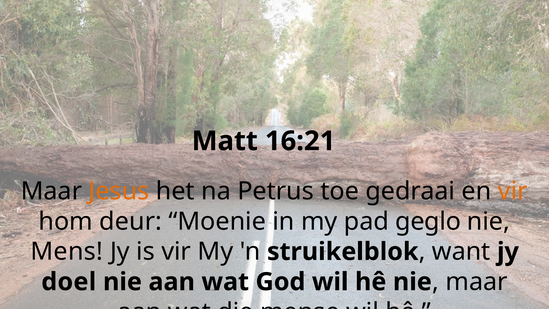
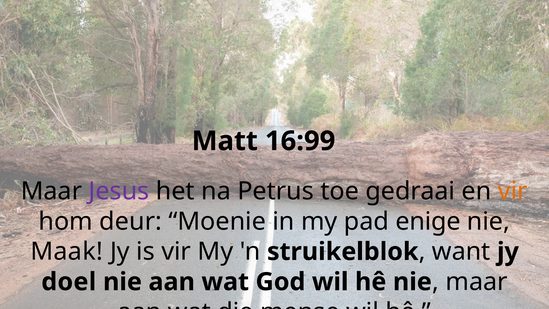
16:21: 16:21 -> 16:99
Jesus colour: orange -> purple
geglo: geglo -> enige
Mens: Mens -> Maak
